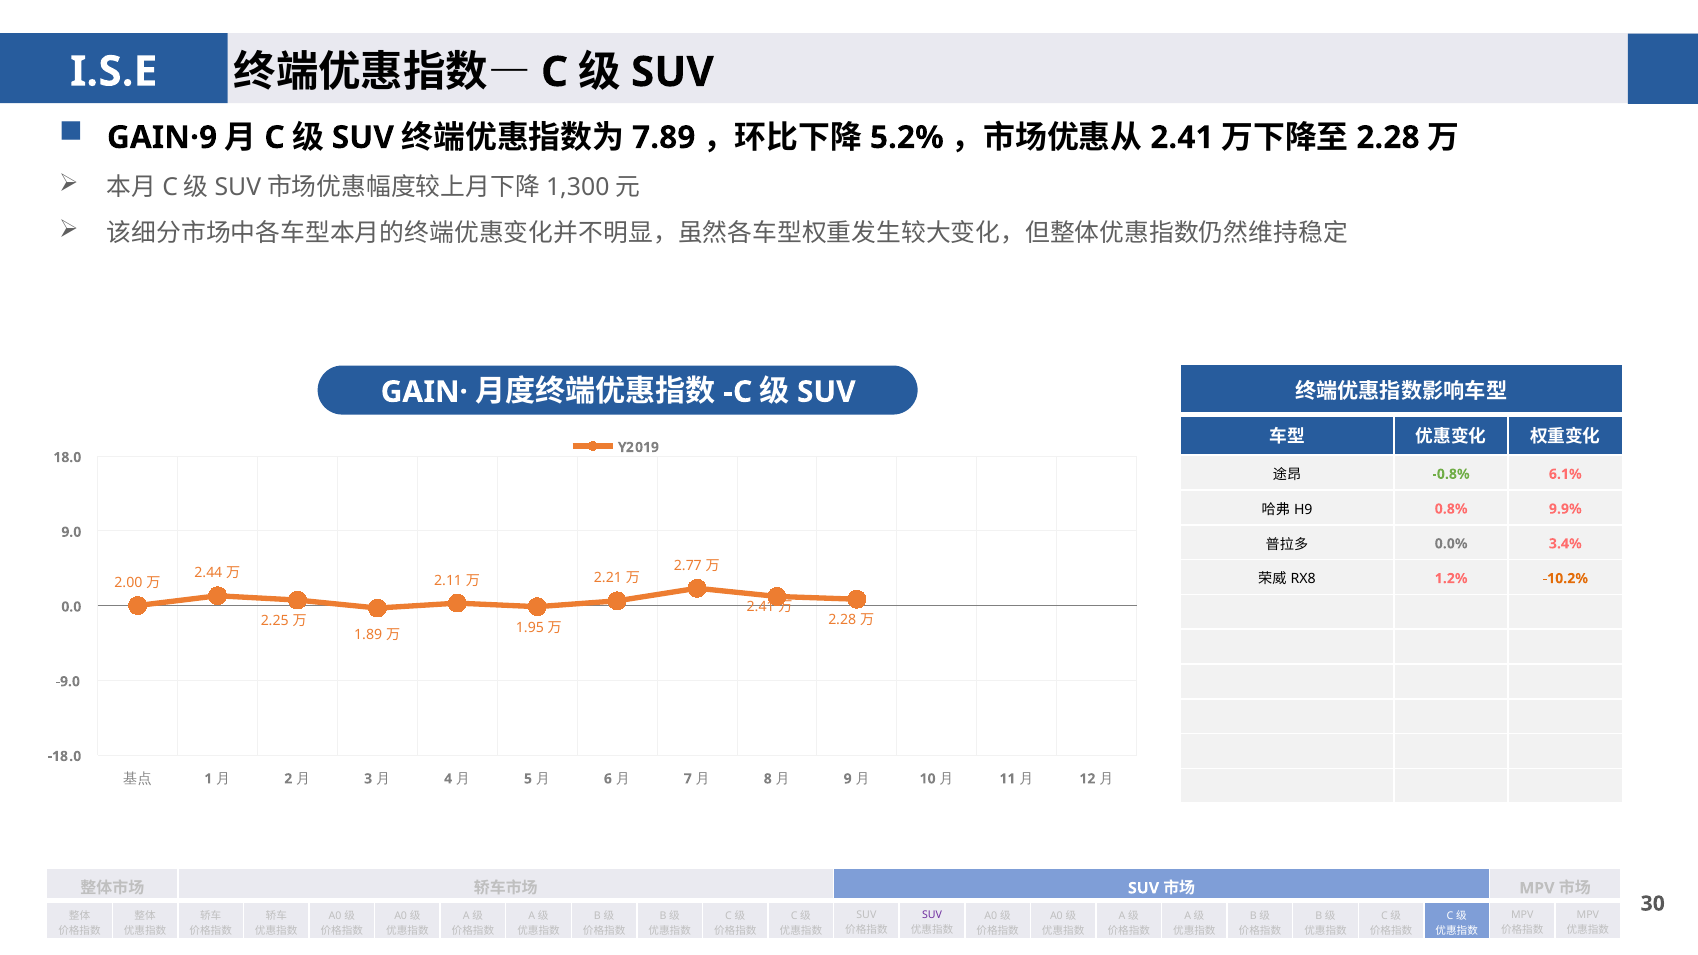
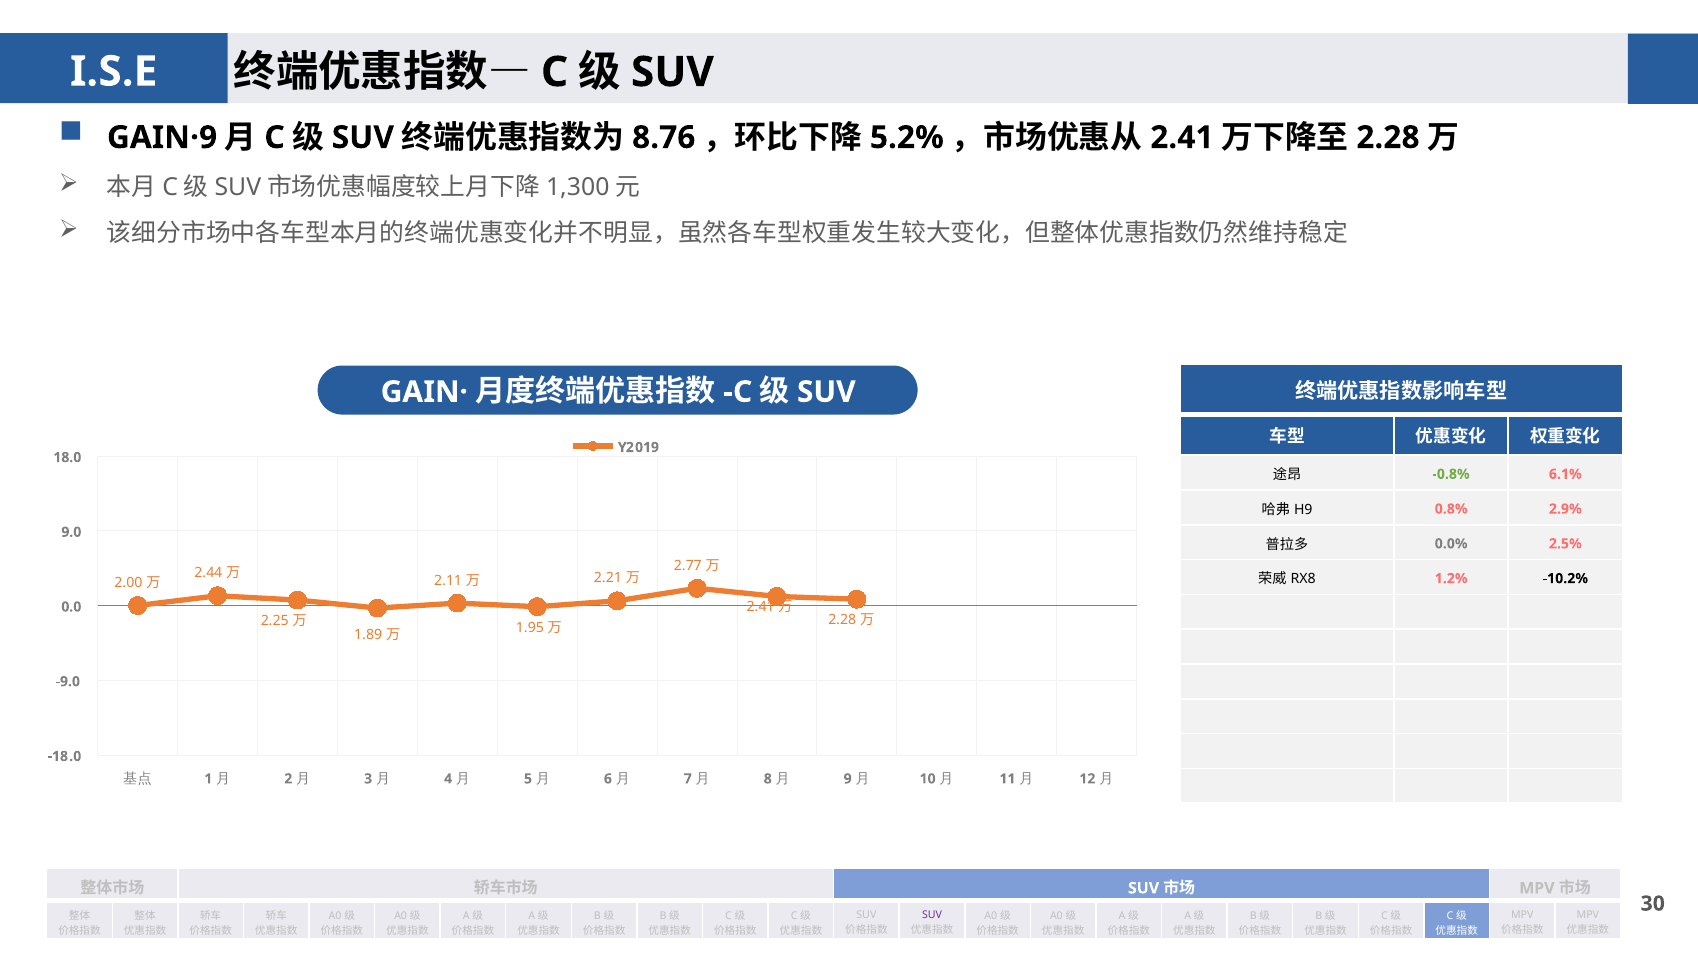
7.89: 7.89 -> 8.76
9.9%: 9.9% -> 2.9%
3.4%: 3.4% -> 2.5%
-10.2% colour: orange -> black
